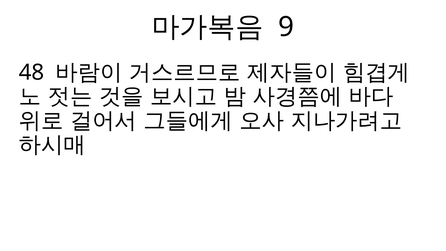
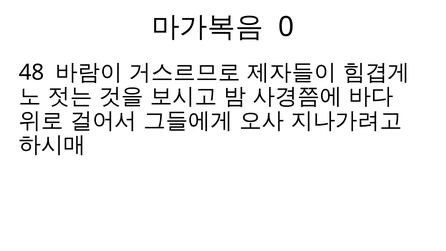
9: 9 -> 0
